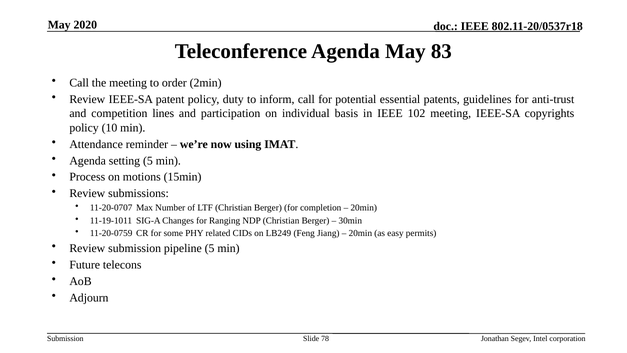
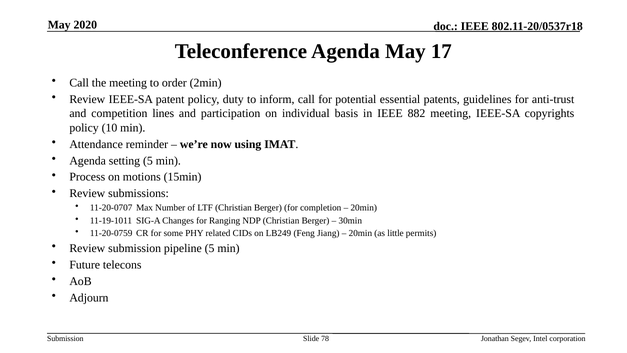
83: 83 -> 17
102: 102 -> 882
easy: easy -> little
